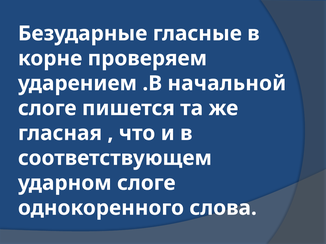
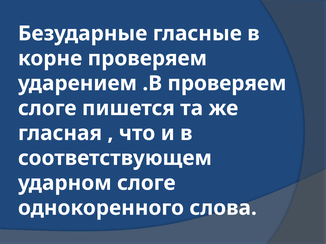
.В начальной: начальной -> проверяем
